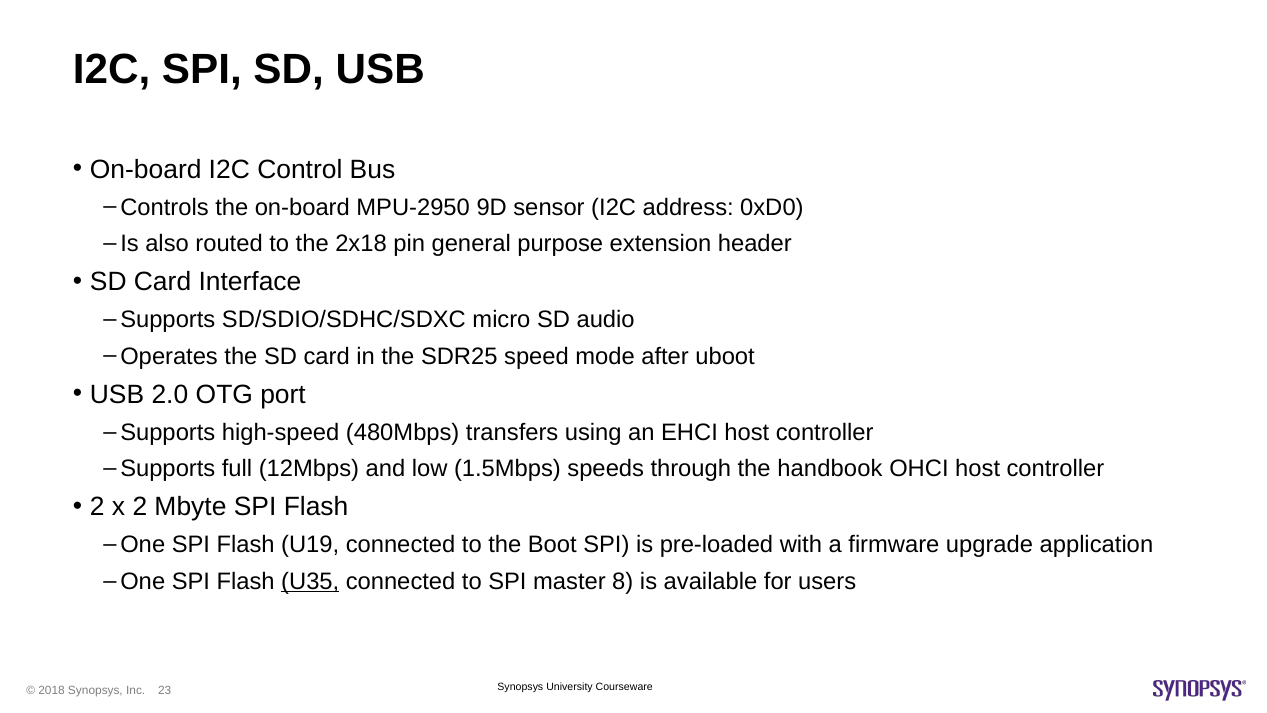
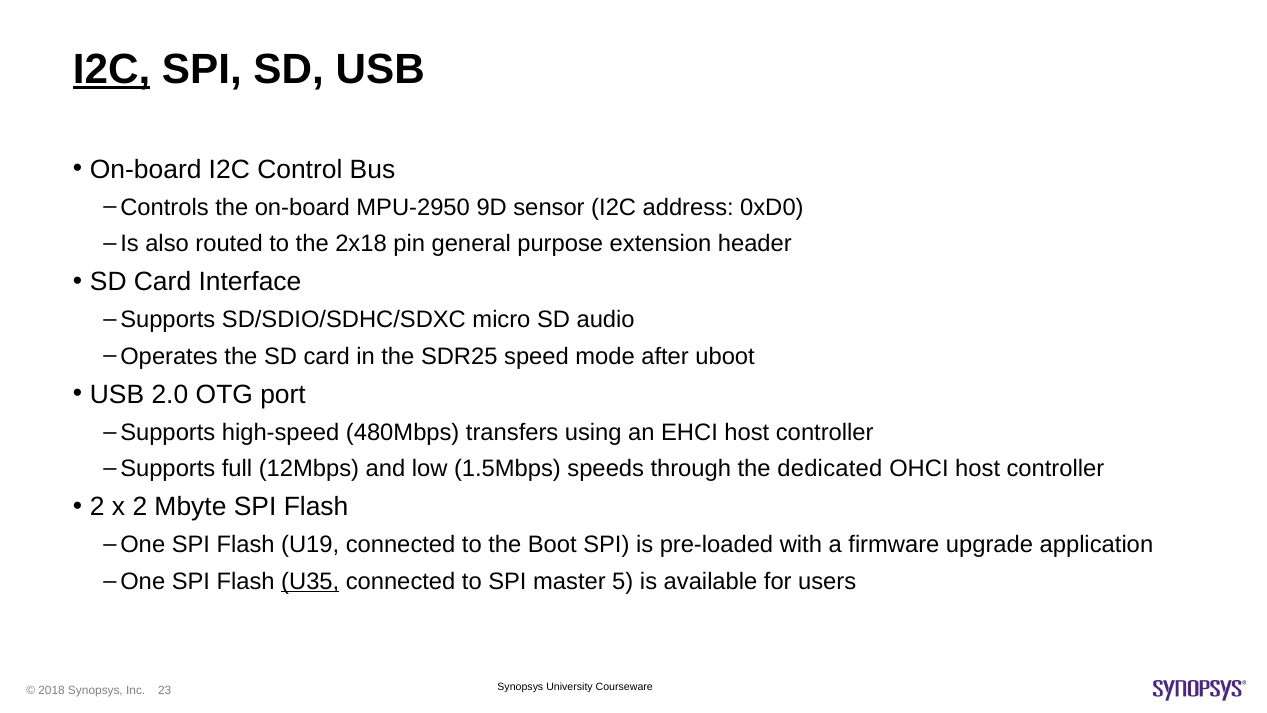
I2C at (112, 69) underline: none -> present
handbook: handbook -> dedicated
8: 8 -> 5
